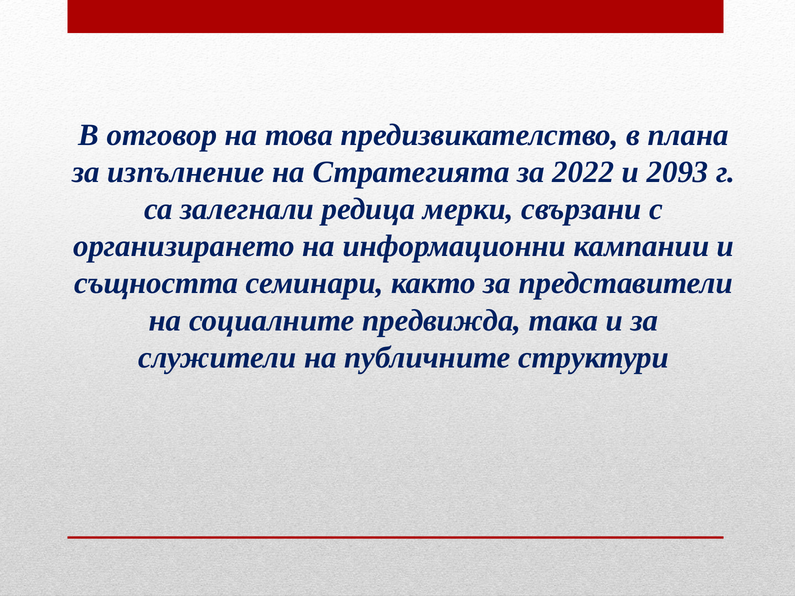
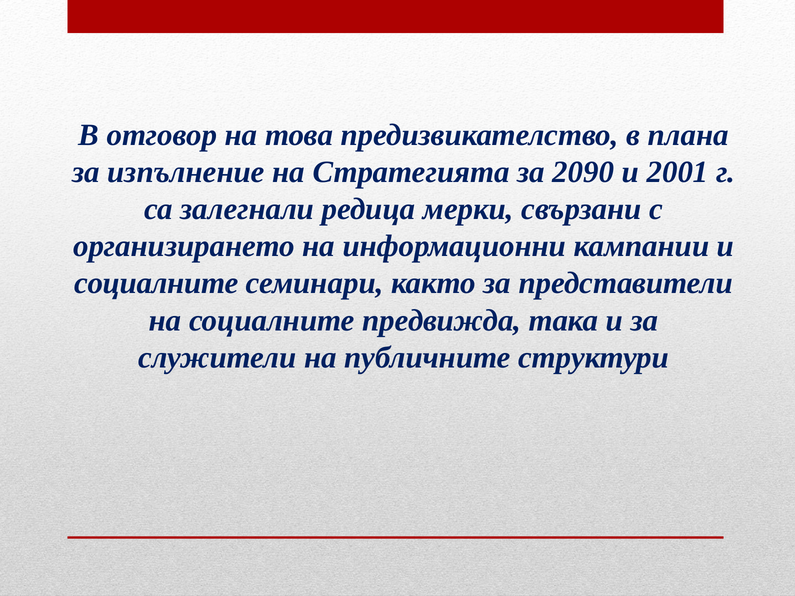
2022: 2022 -> 2090
2093: 2093 -> 2001
същността at (156, 283): същността -> социалните
